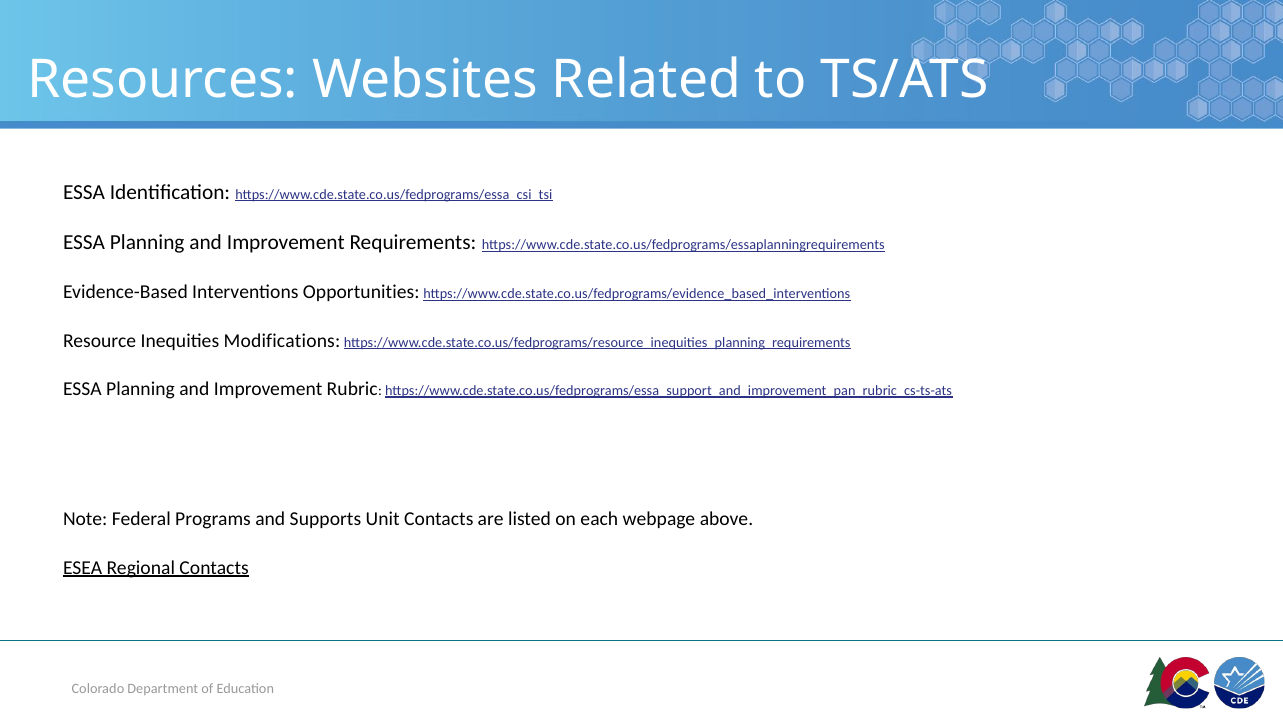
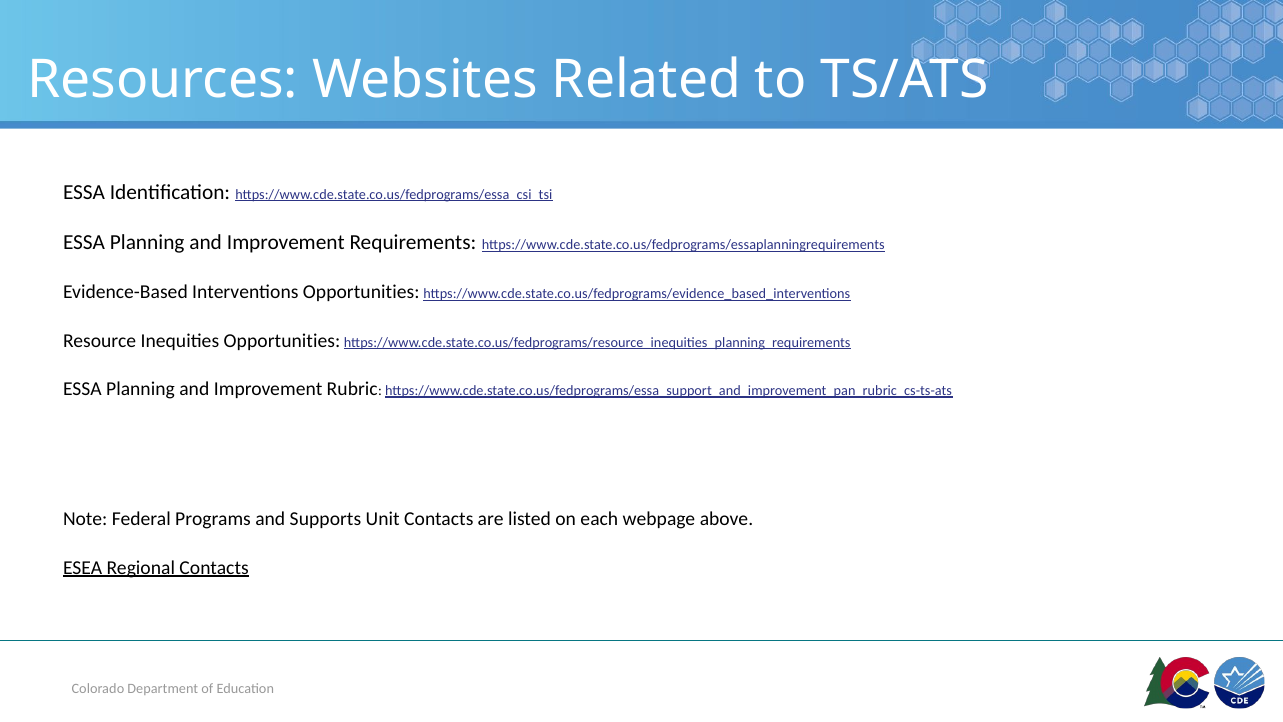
Inequities Modifications: Modifications -> Opportunities
